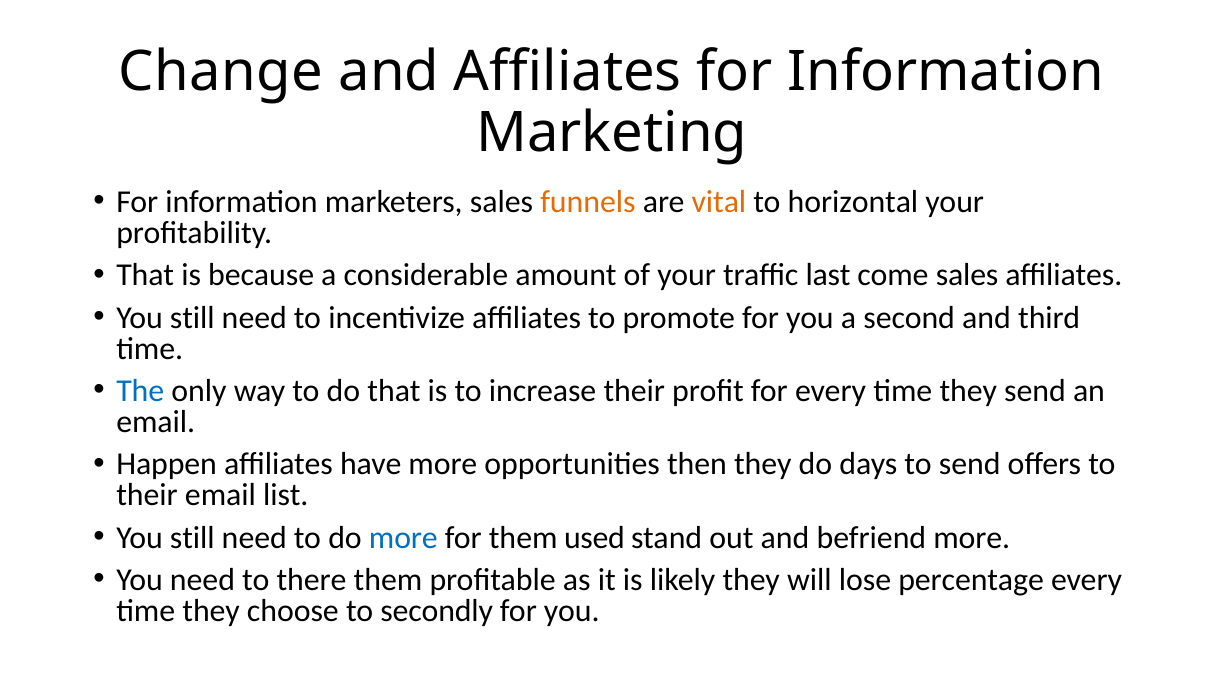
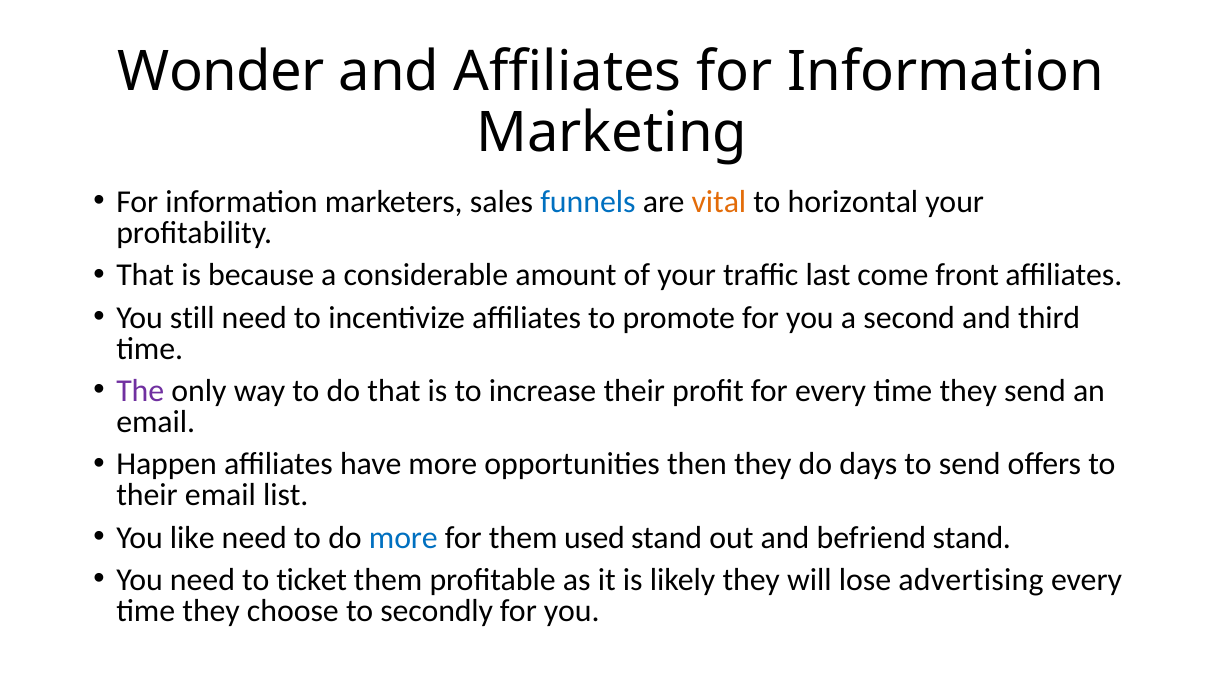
Change: Change -> Wonder
funnels colour: orange -> blue
come sales: sales -> front
The colour: blue -> purple
still at (192, 538): still -> like
befriend more: more -> stand
there: there -> ticket
percentage: percentage -> advertising
